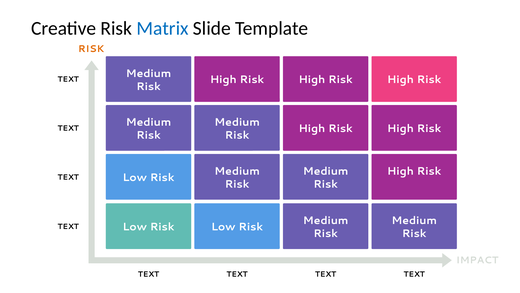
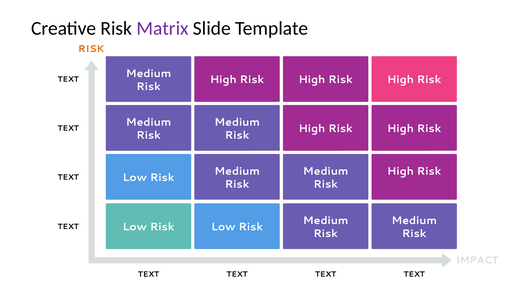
Matrix colour: blue -> purple
